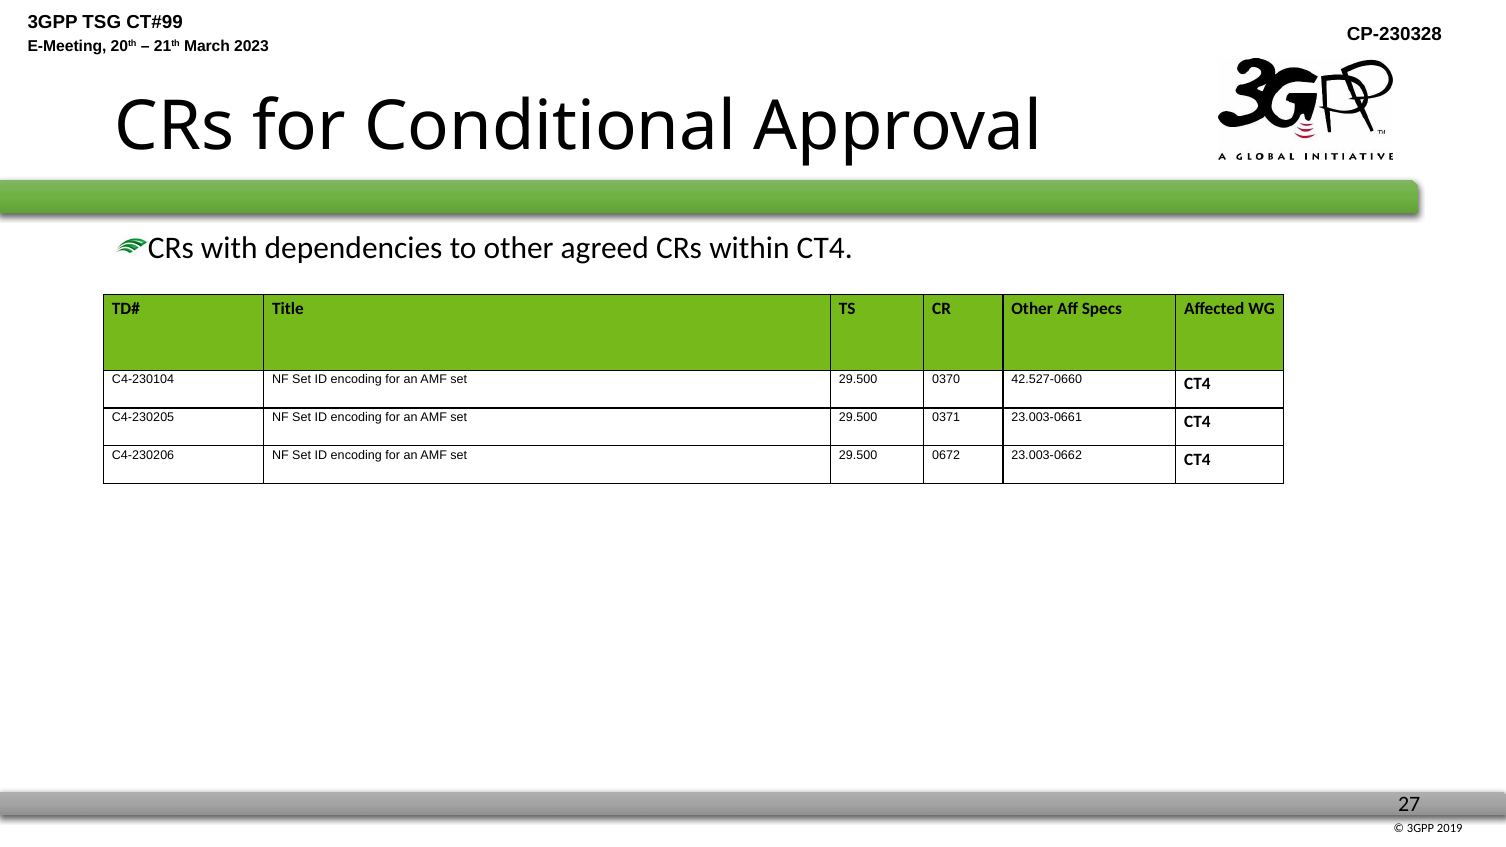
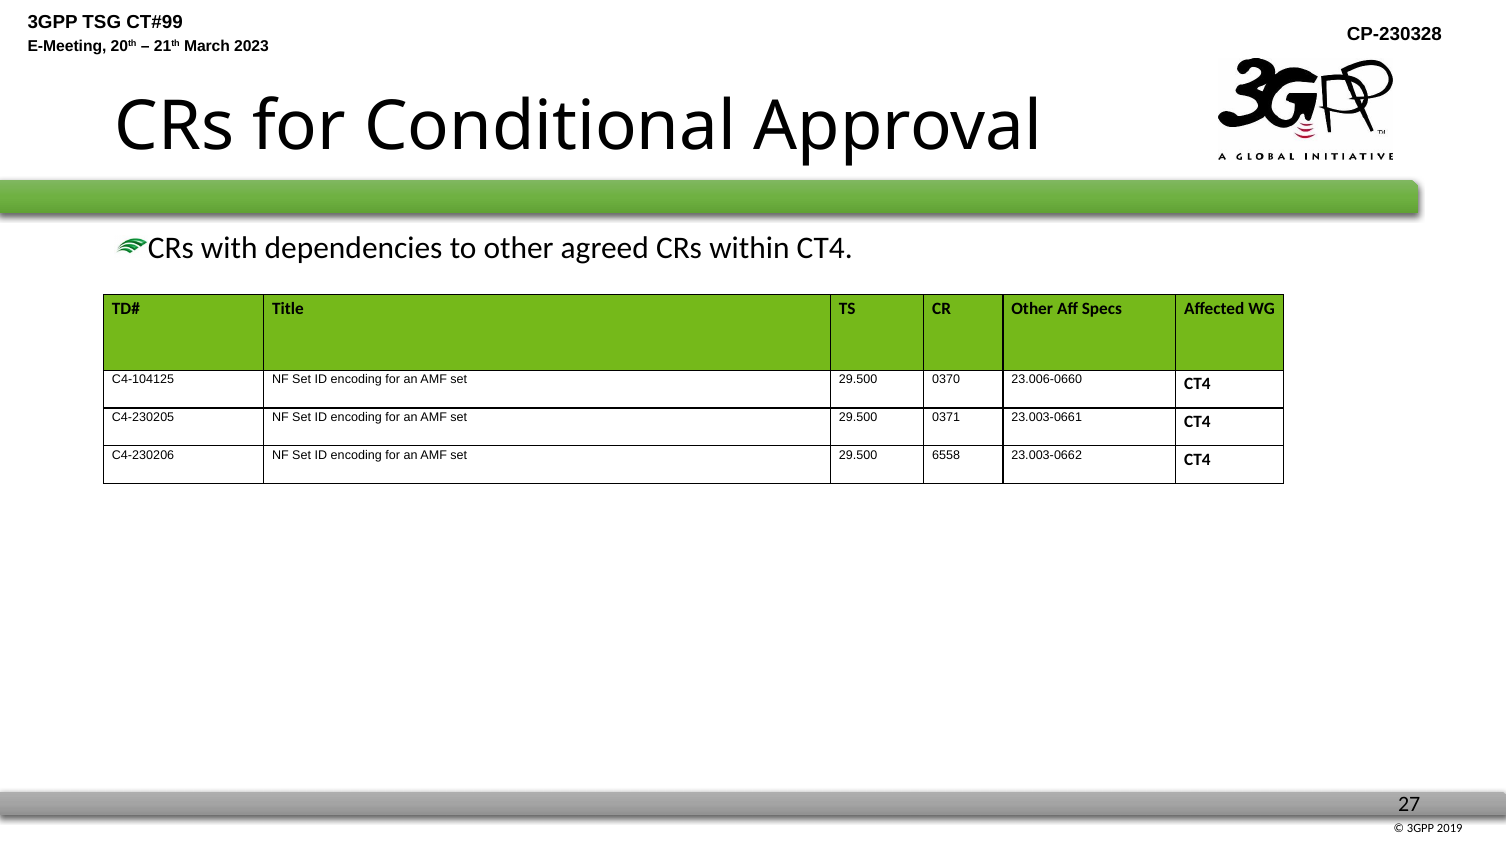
C4-230104: C4-230104 -> C4-104125
42.527-0660: 42.527-0660 -> 23.006-0660
0672: 0672 -> 6558
